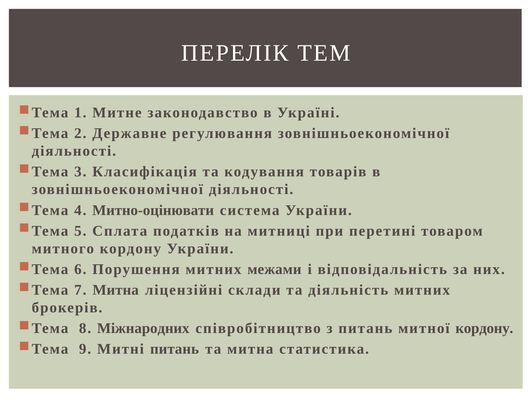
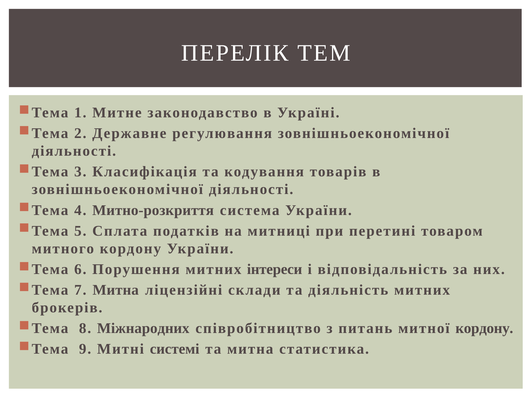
Митно-оцінювати: Митно-оцінювати -> Митно-розкриття
межами: межами -> інтереси
Митні питань: питань -> системі
